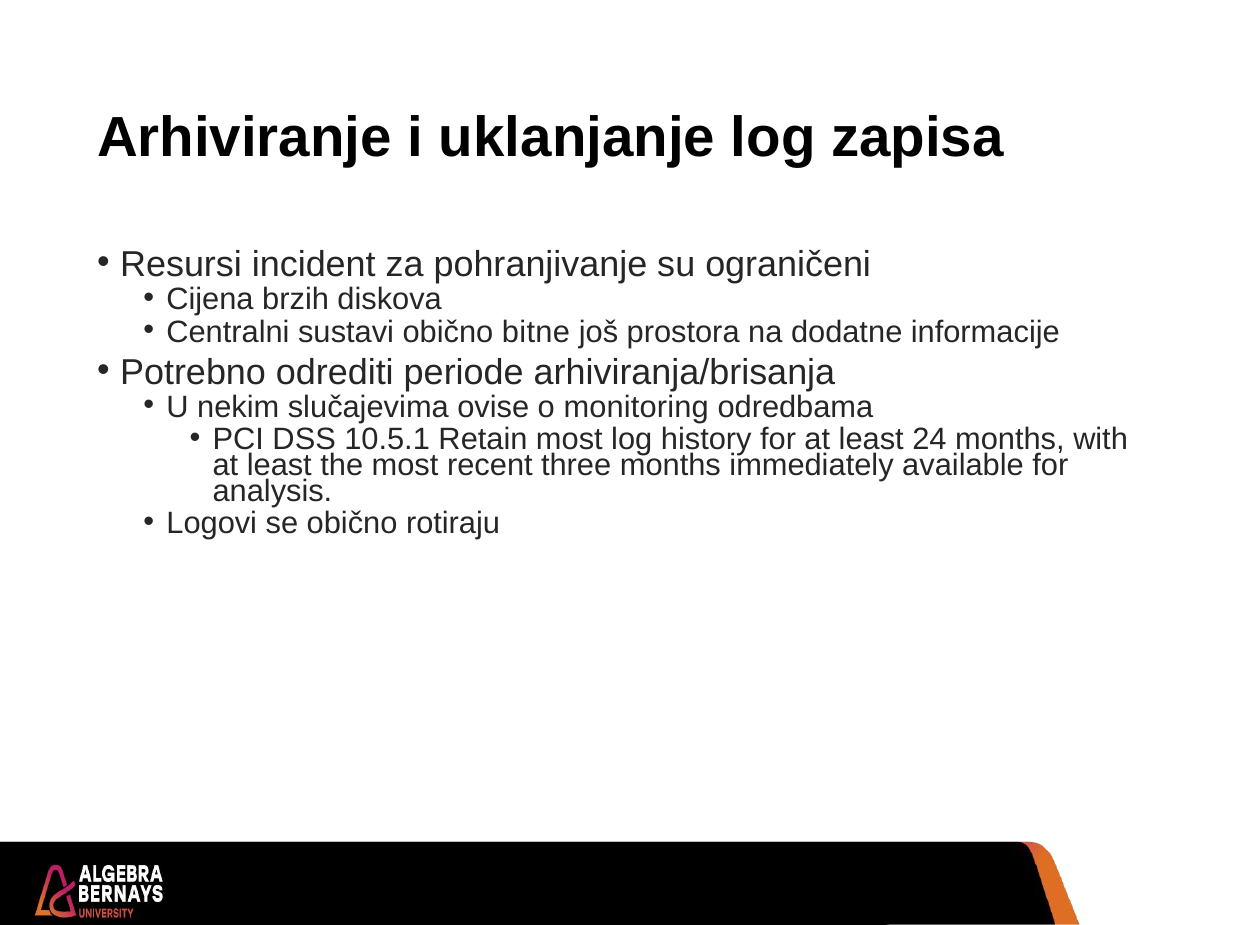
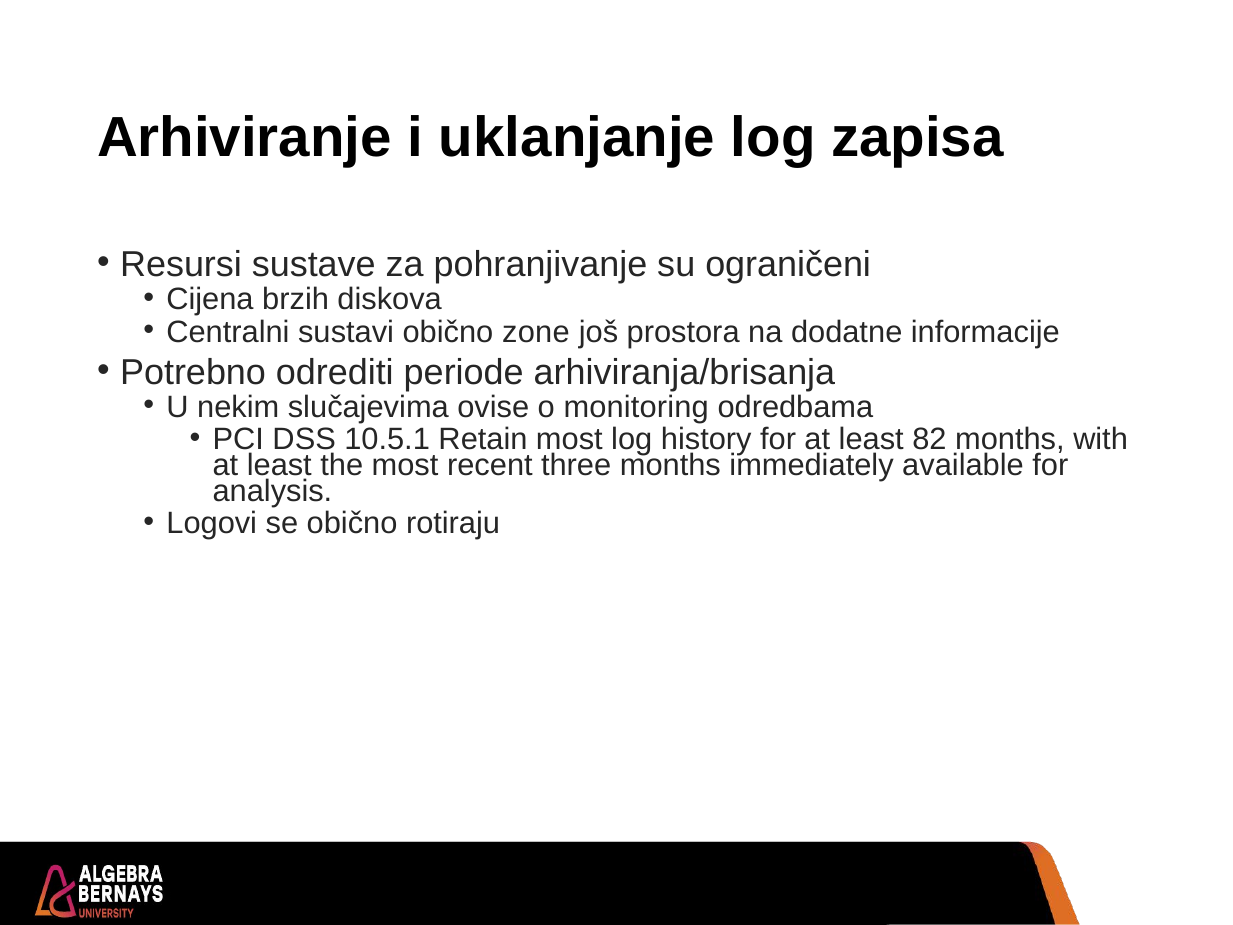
incident: incident -> sustave
bitne: bitne -> zone
24: 24 -> 82
